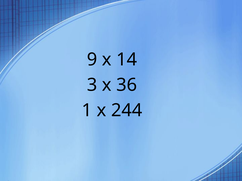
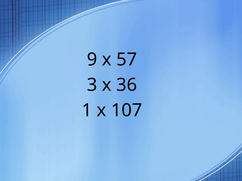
14: 14 -> 57
244: 244 -> 107
